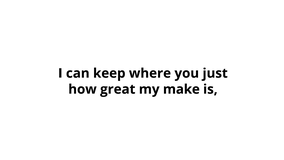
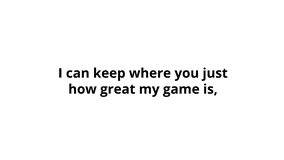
make: make -> game
